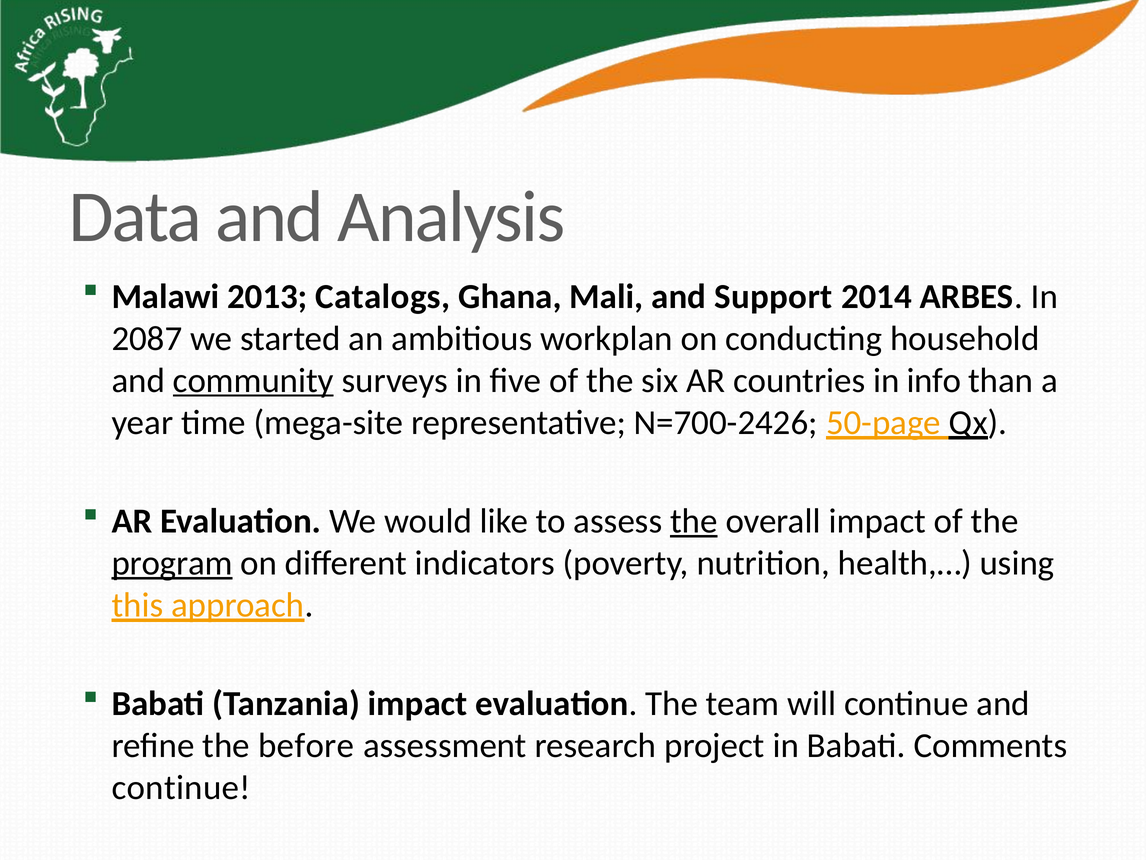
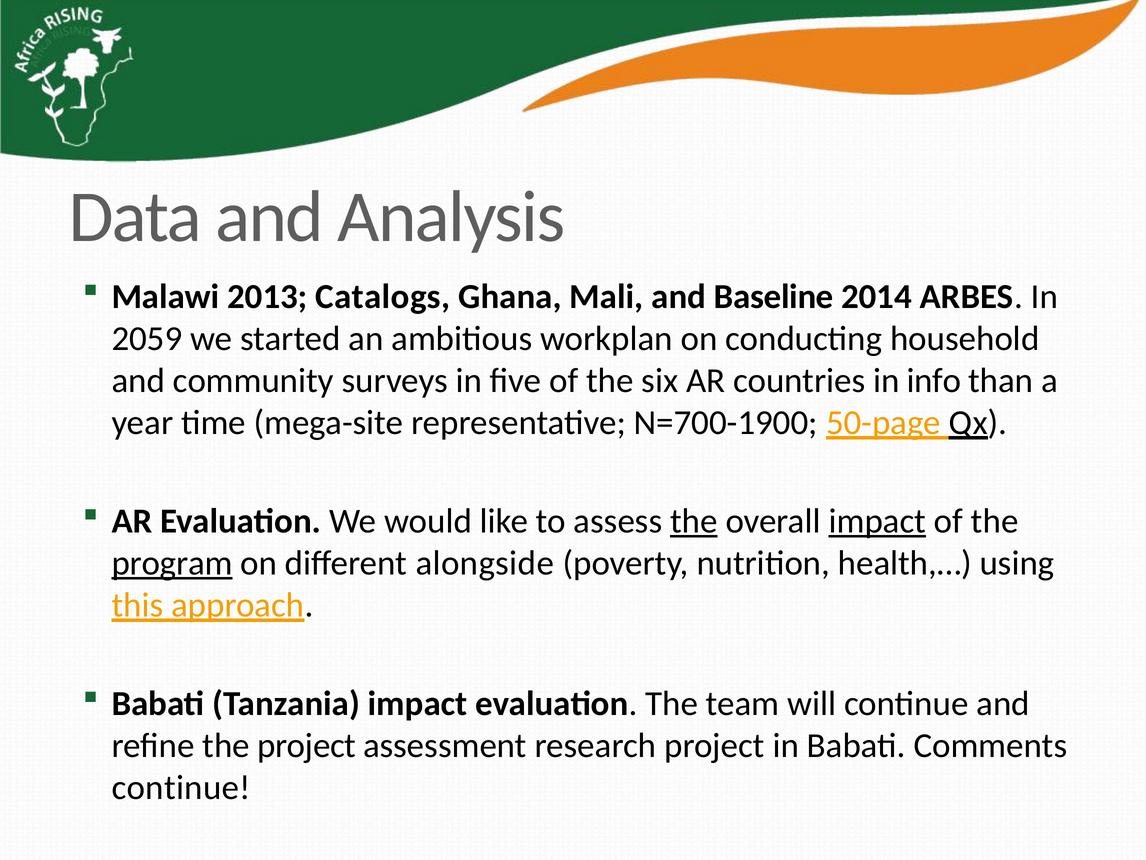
Support: Support -> Baseline
2087: 2087 -> 2059
community underline: present -> none
N=700-2426: N=700-2426 -> N=700-1900
impact at (877, 521) underline: none -> present
indicators: indicators -> alongside
the before: before -> project
